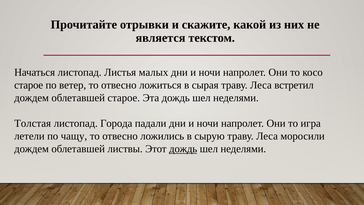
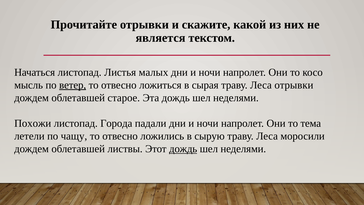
старое at (29, 85): старое -> мысль
ветер underline: none -> present
Леса встретил: встретил -> отрывки
Толстая: Толстая -> Похожи
игра: игра -> тема
